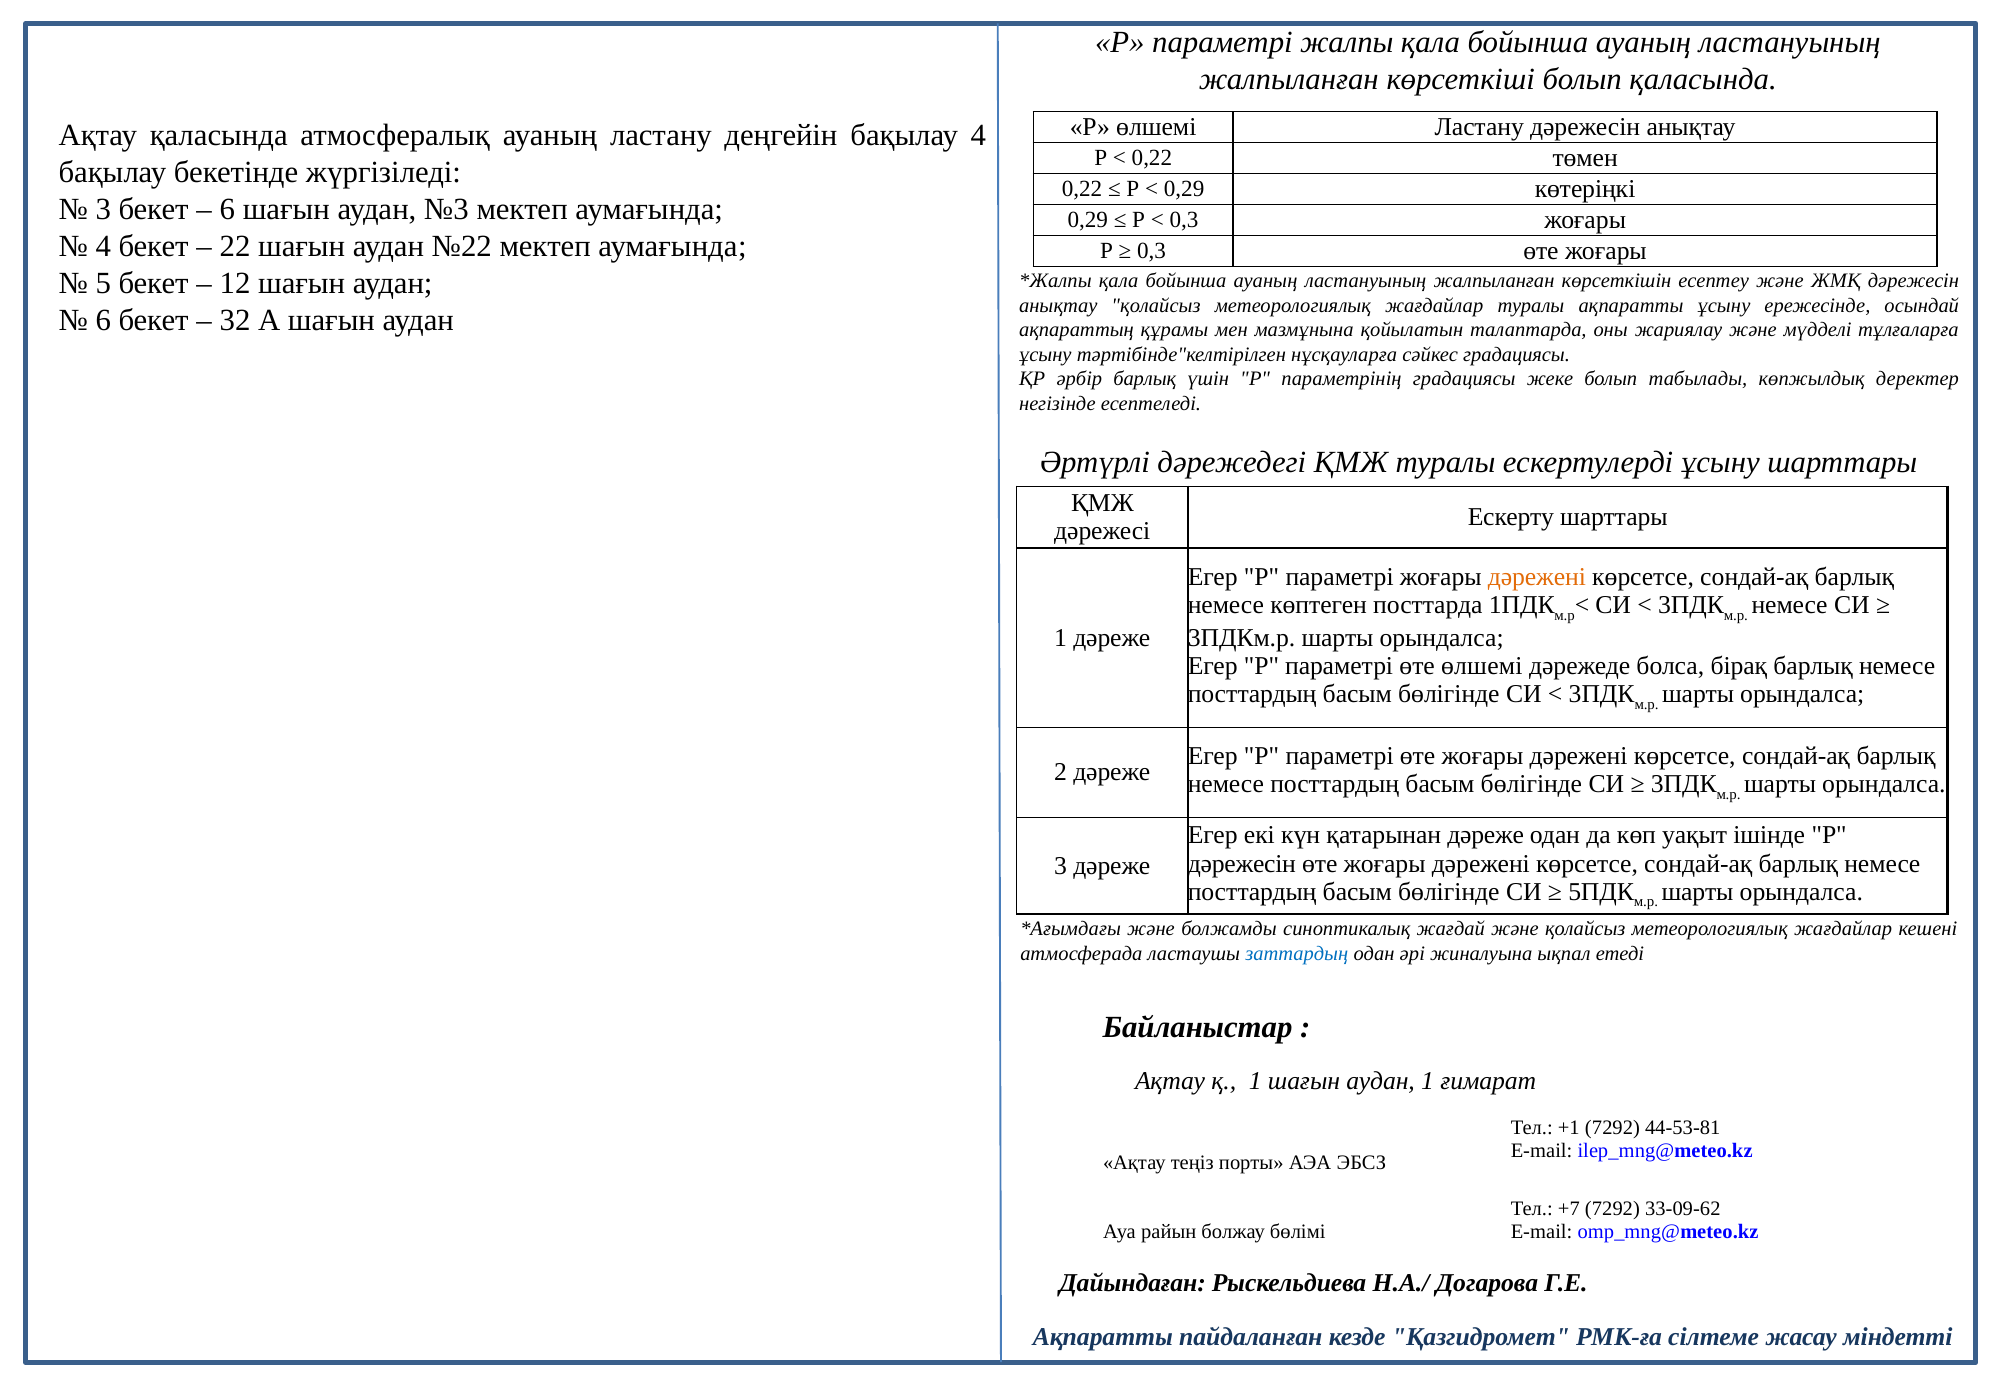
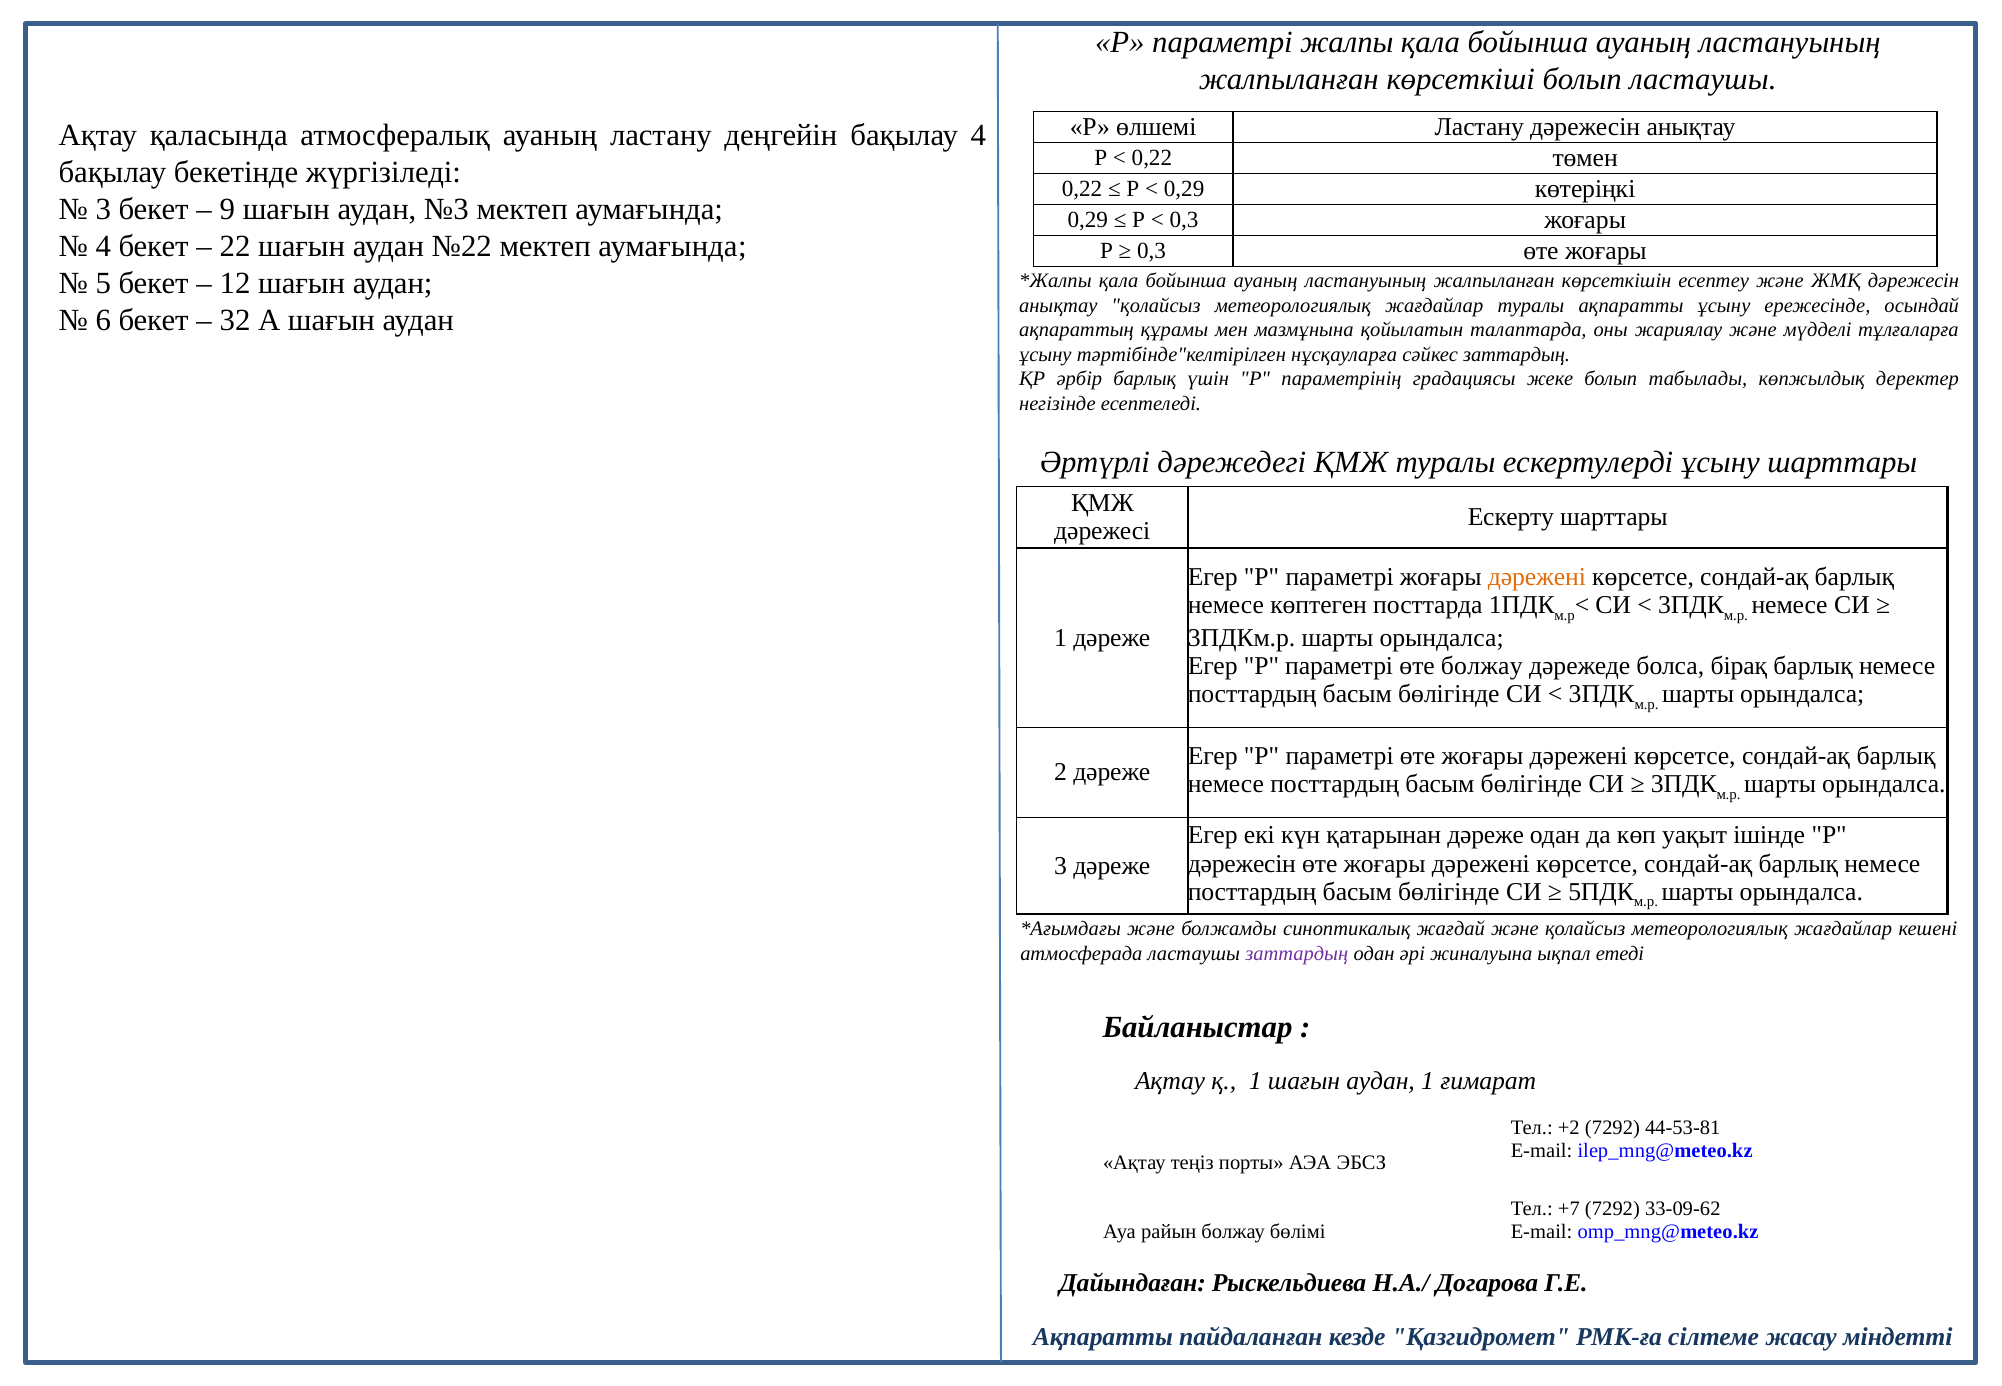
болып қаласында: қаласында -> ластаушы
6 at (227, 209): 6 -> 9
сәйкес градациясы: градациясы -> заттардың
өте өлшемі: өлшемі -> болжау
заттардың at (1297, 954) colour: blue -> purple
+1: +1 -> +2
